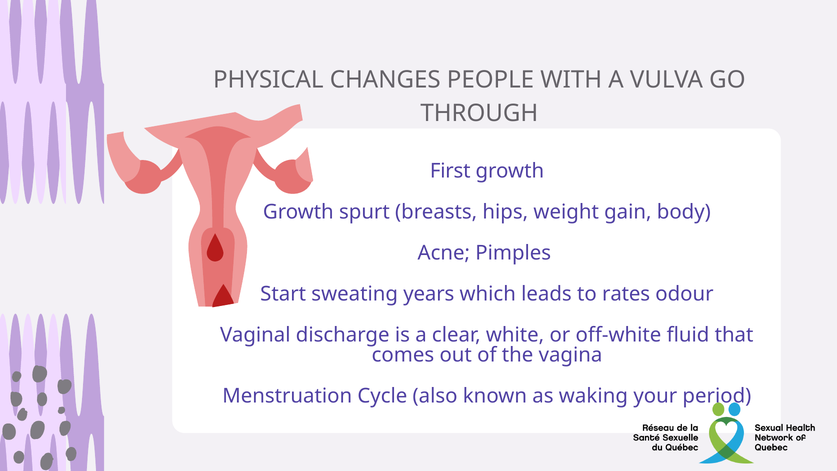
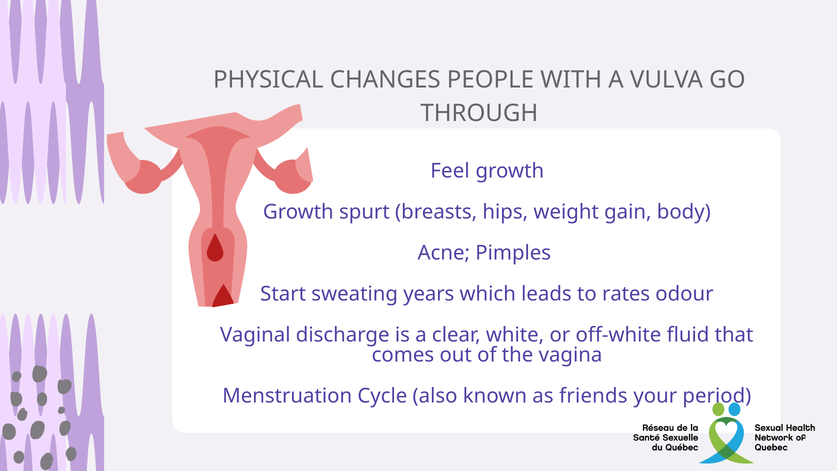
First: First -> Feel
waking: waking -> friends
